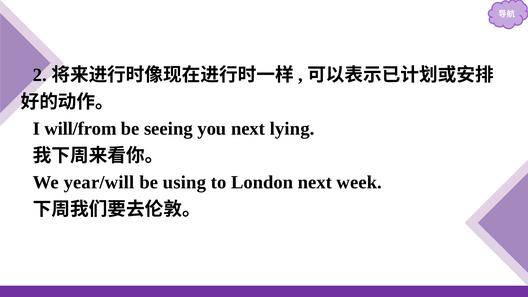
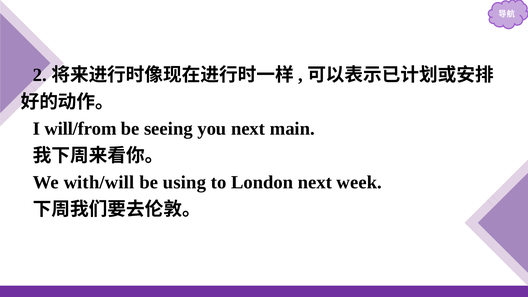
lying: lying -> main
year/will: year/will -> with/will
